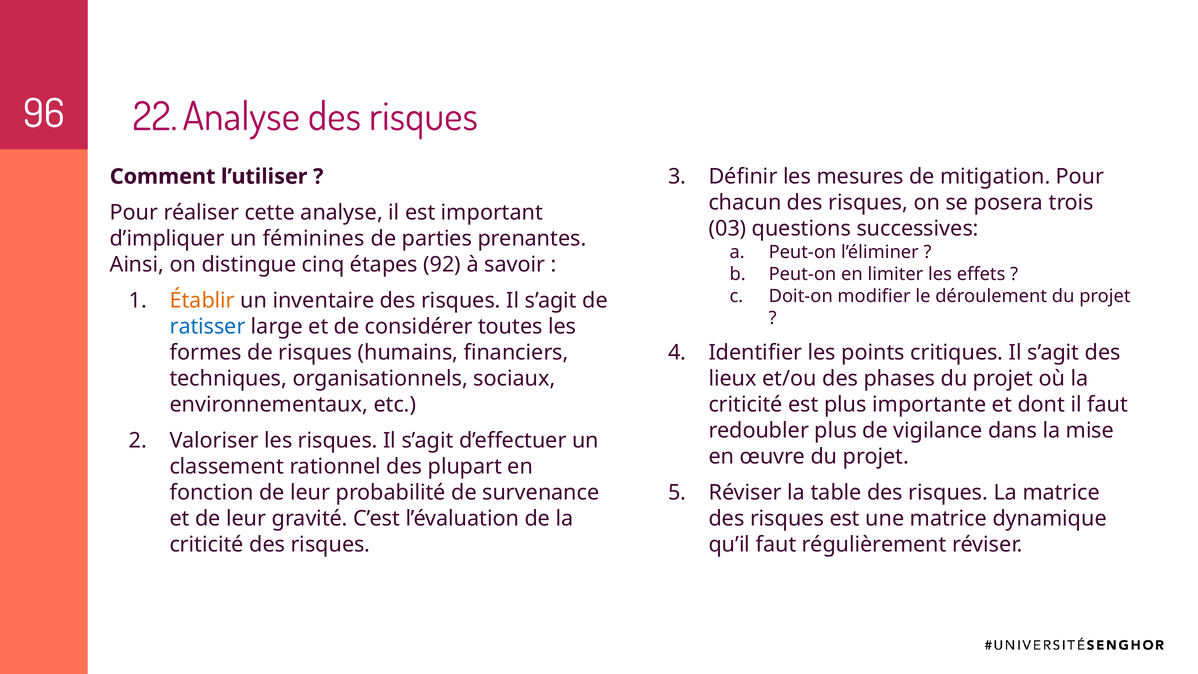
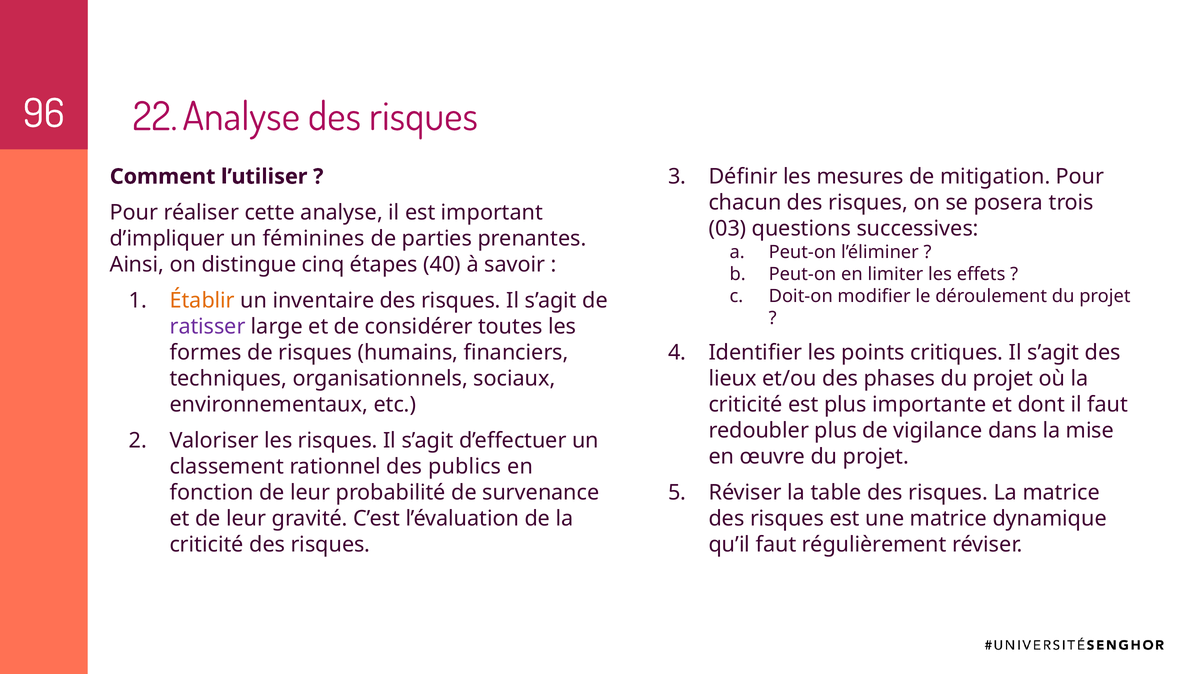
92: 92 -> 40
ratisser colour: blue -> purple
plupart: plupart -> publics
